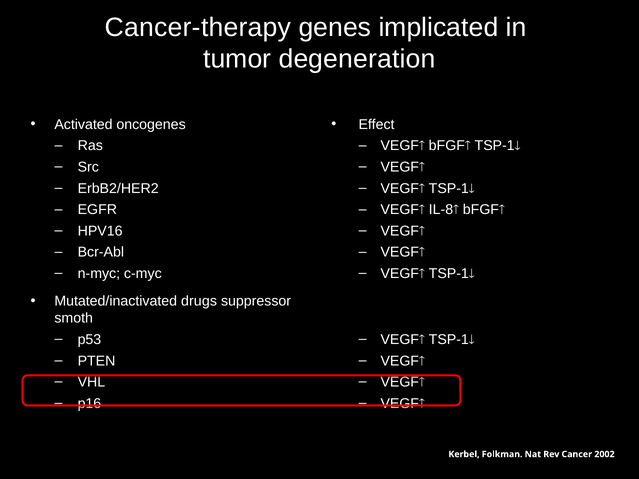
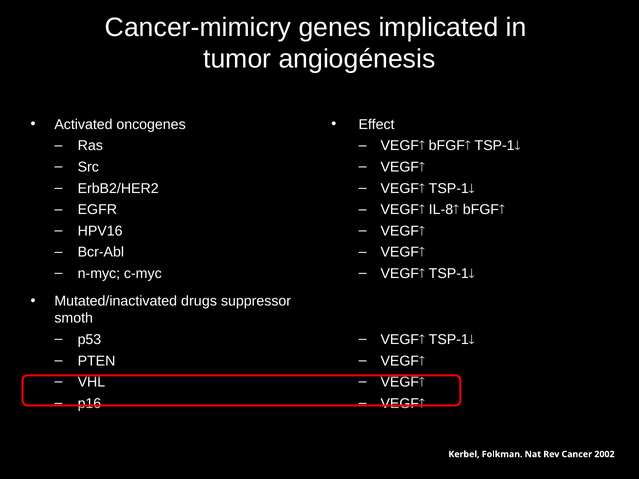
Cancer-therapy: Cancer-therapy -> Cancer-mimicry
degeneration: degeneration -> angiogénesis
